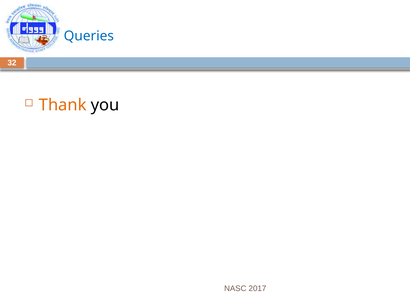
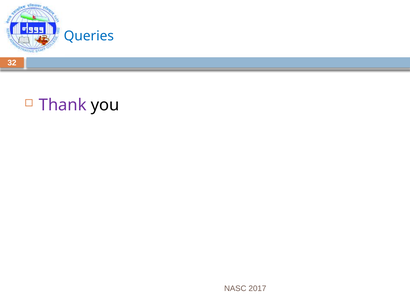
Thank colour: orange -> purple
